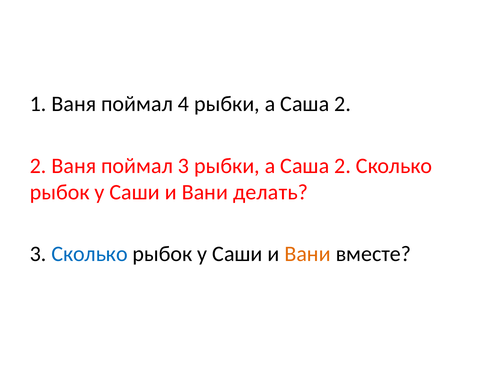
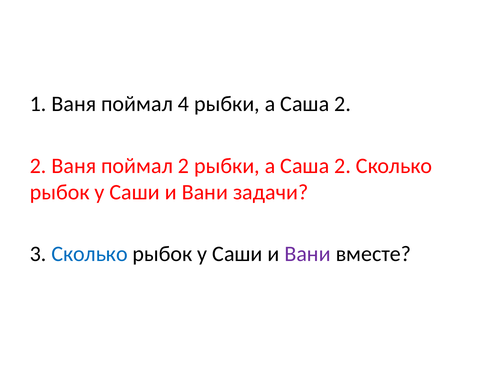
поймал 3: 3 -> 2
делать: делать -> задачи
Вани at (308, 254) colour: orange -> purple
